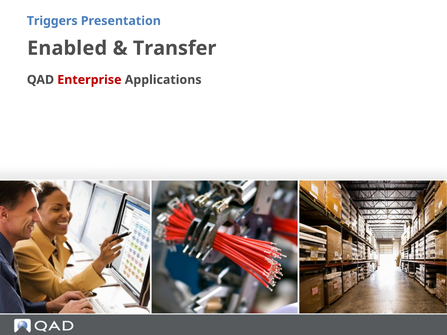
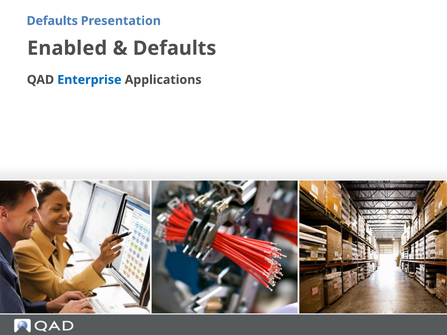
Triggers at (52, 21): Triggers -> Defaults
Transfer at (175, 48): Transfer -> Defaults
Enterprise colour: red -> blue
